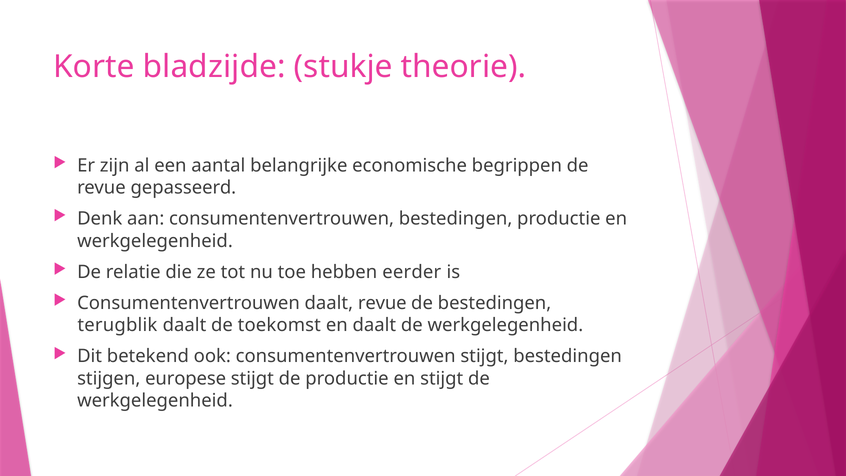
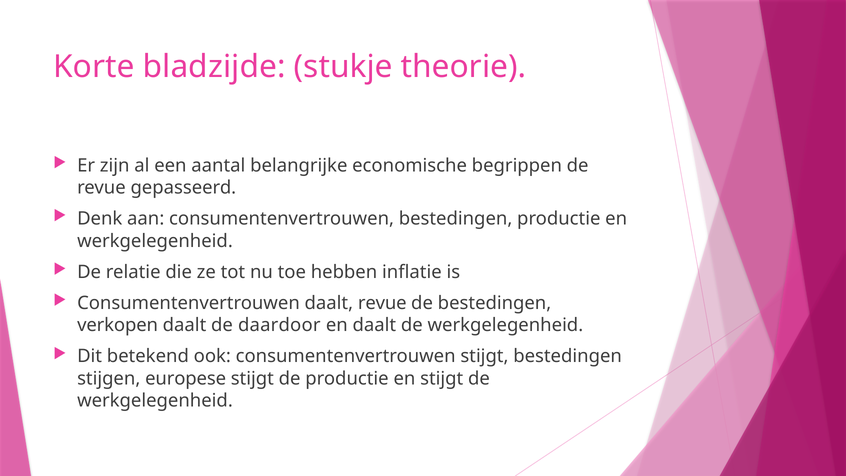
eerder: eerder -> inflatie
terugblik: terugblik -> verkopen
toekomst: toekomst -> daardoor
